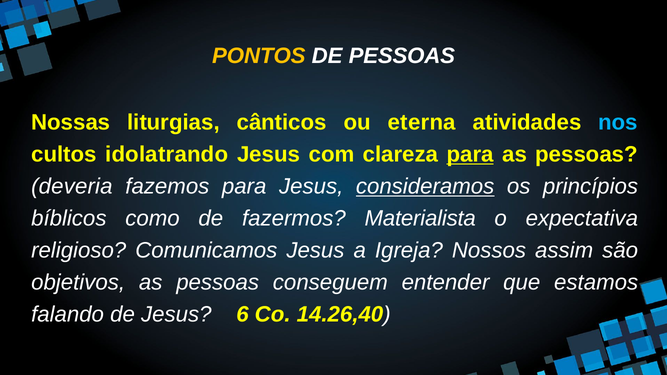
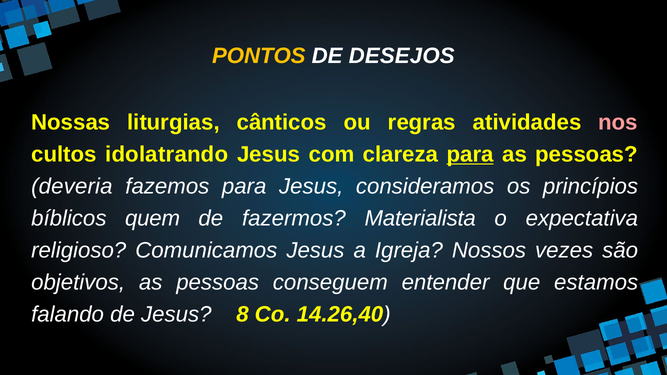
DE PESSOAS: PESSOAS -> DESEJOS
eterna: eterna -> regras
nos colour: light blue -> pink
consideramos underline: present -> none
como: como -> quem
assim: assim -> vezes
6: 6 -> 8
